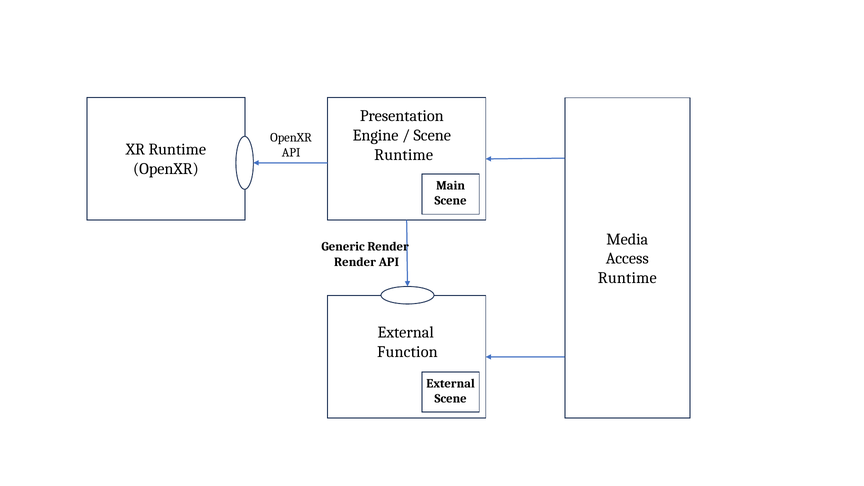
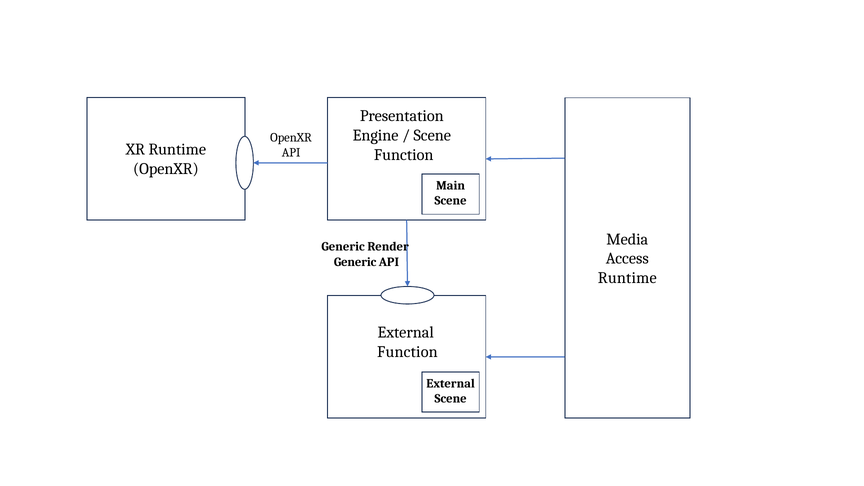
Runtime at (404, 155): Runtime -> Function
Render at (355, 262): Render -> Generic
